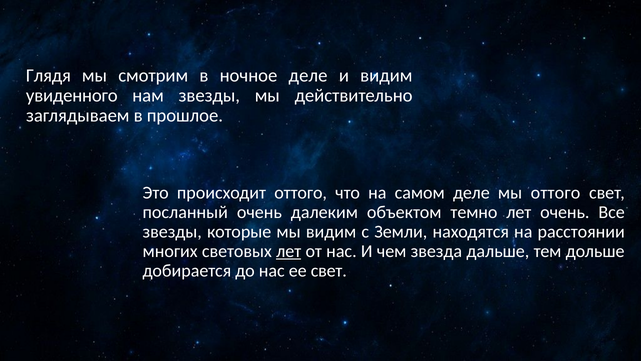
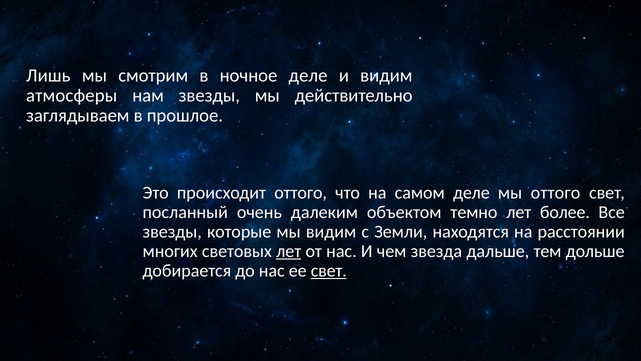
Глядя: Глядя -> Лишь
увиденного: увиденного -> атмосферы
лет очень: очень -> более
свет at (329, 270) underline: none -> present
